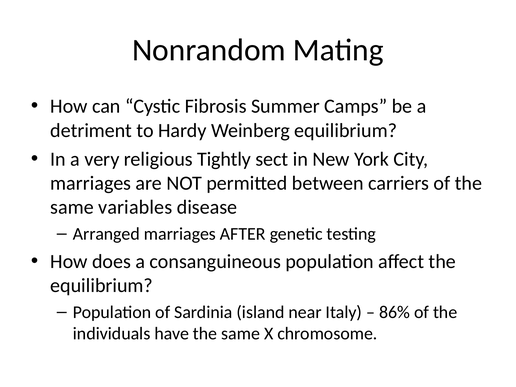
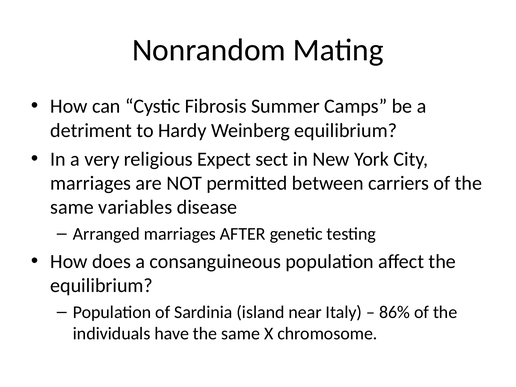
Tightly: Tightly -> Expect
